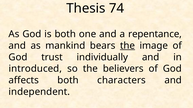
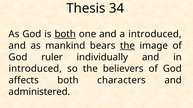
74: 74 -> 34
both at (65, 34) underline: none -> present
a repentance: repentance -> introduced
trust: trust -> ruler
independent: independent -> administered
